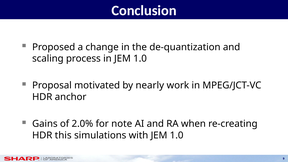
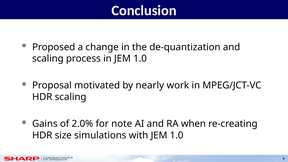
HDR anchor: anchor -> scaling
this: this -> size
